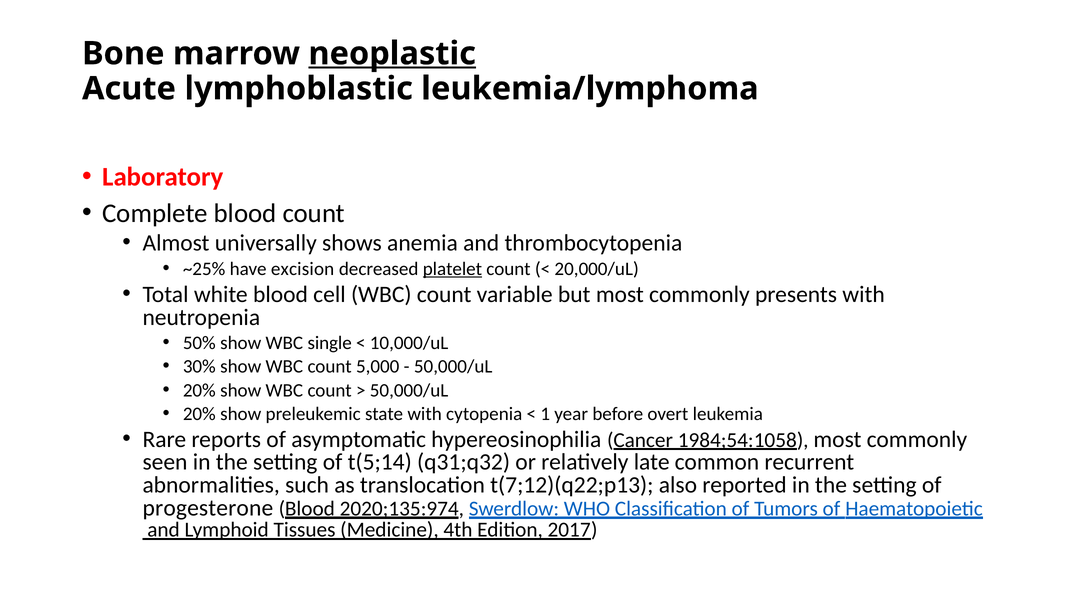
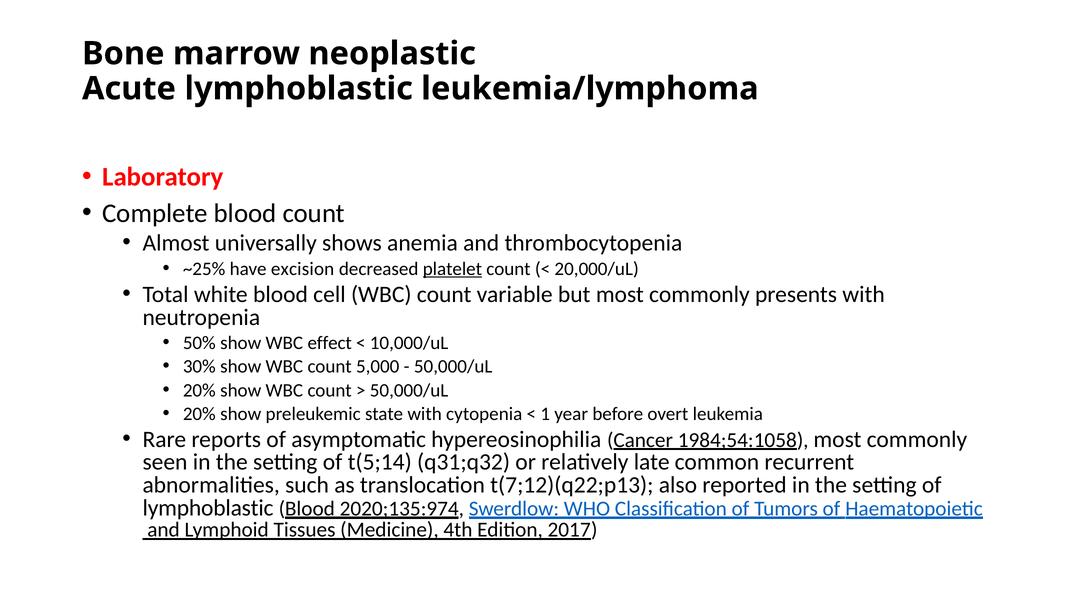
neoplastic underline: present -> none
single: single -> effect
progesterone at (208, 508): progesterone -> lymphoblastic
